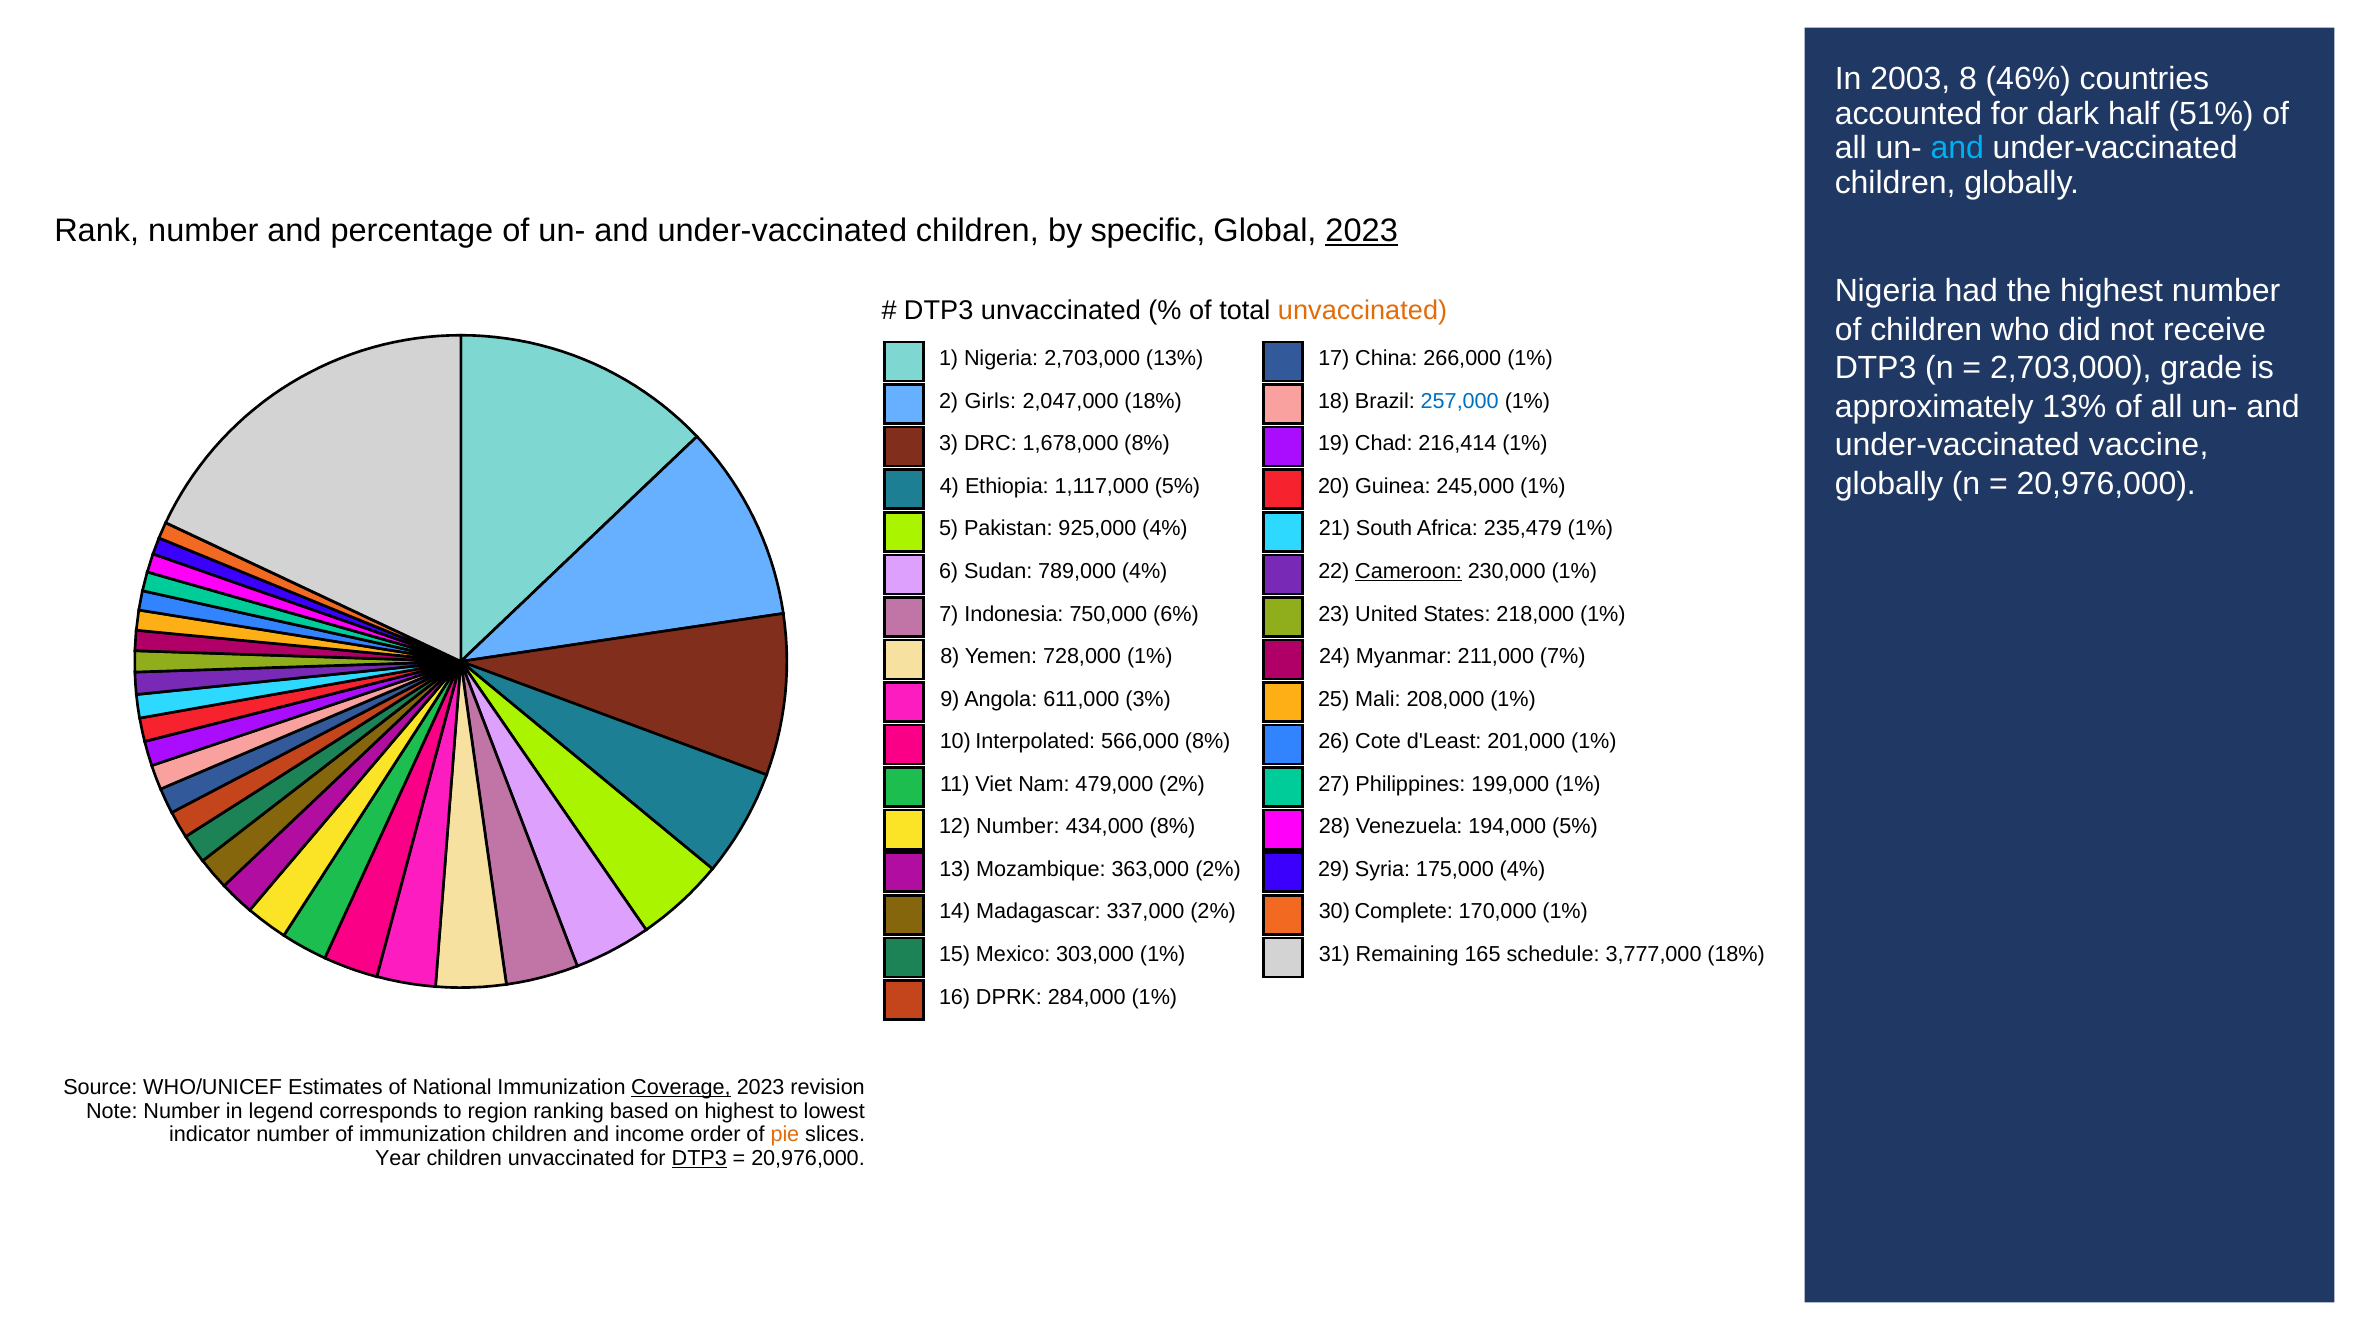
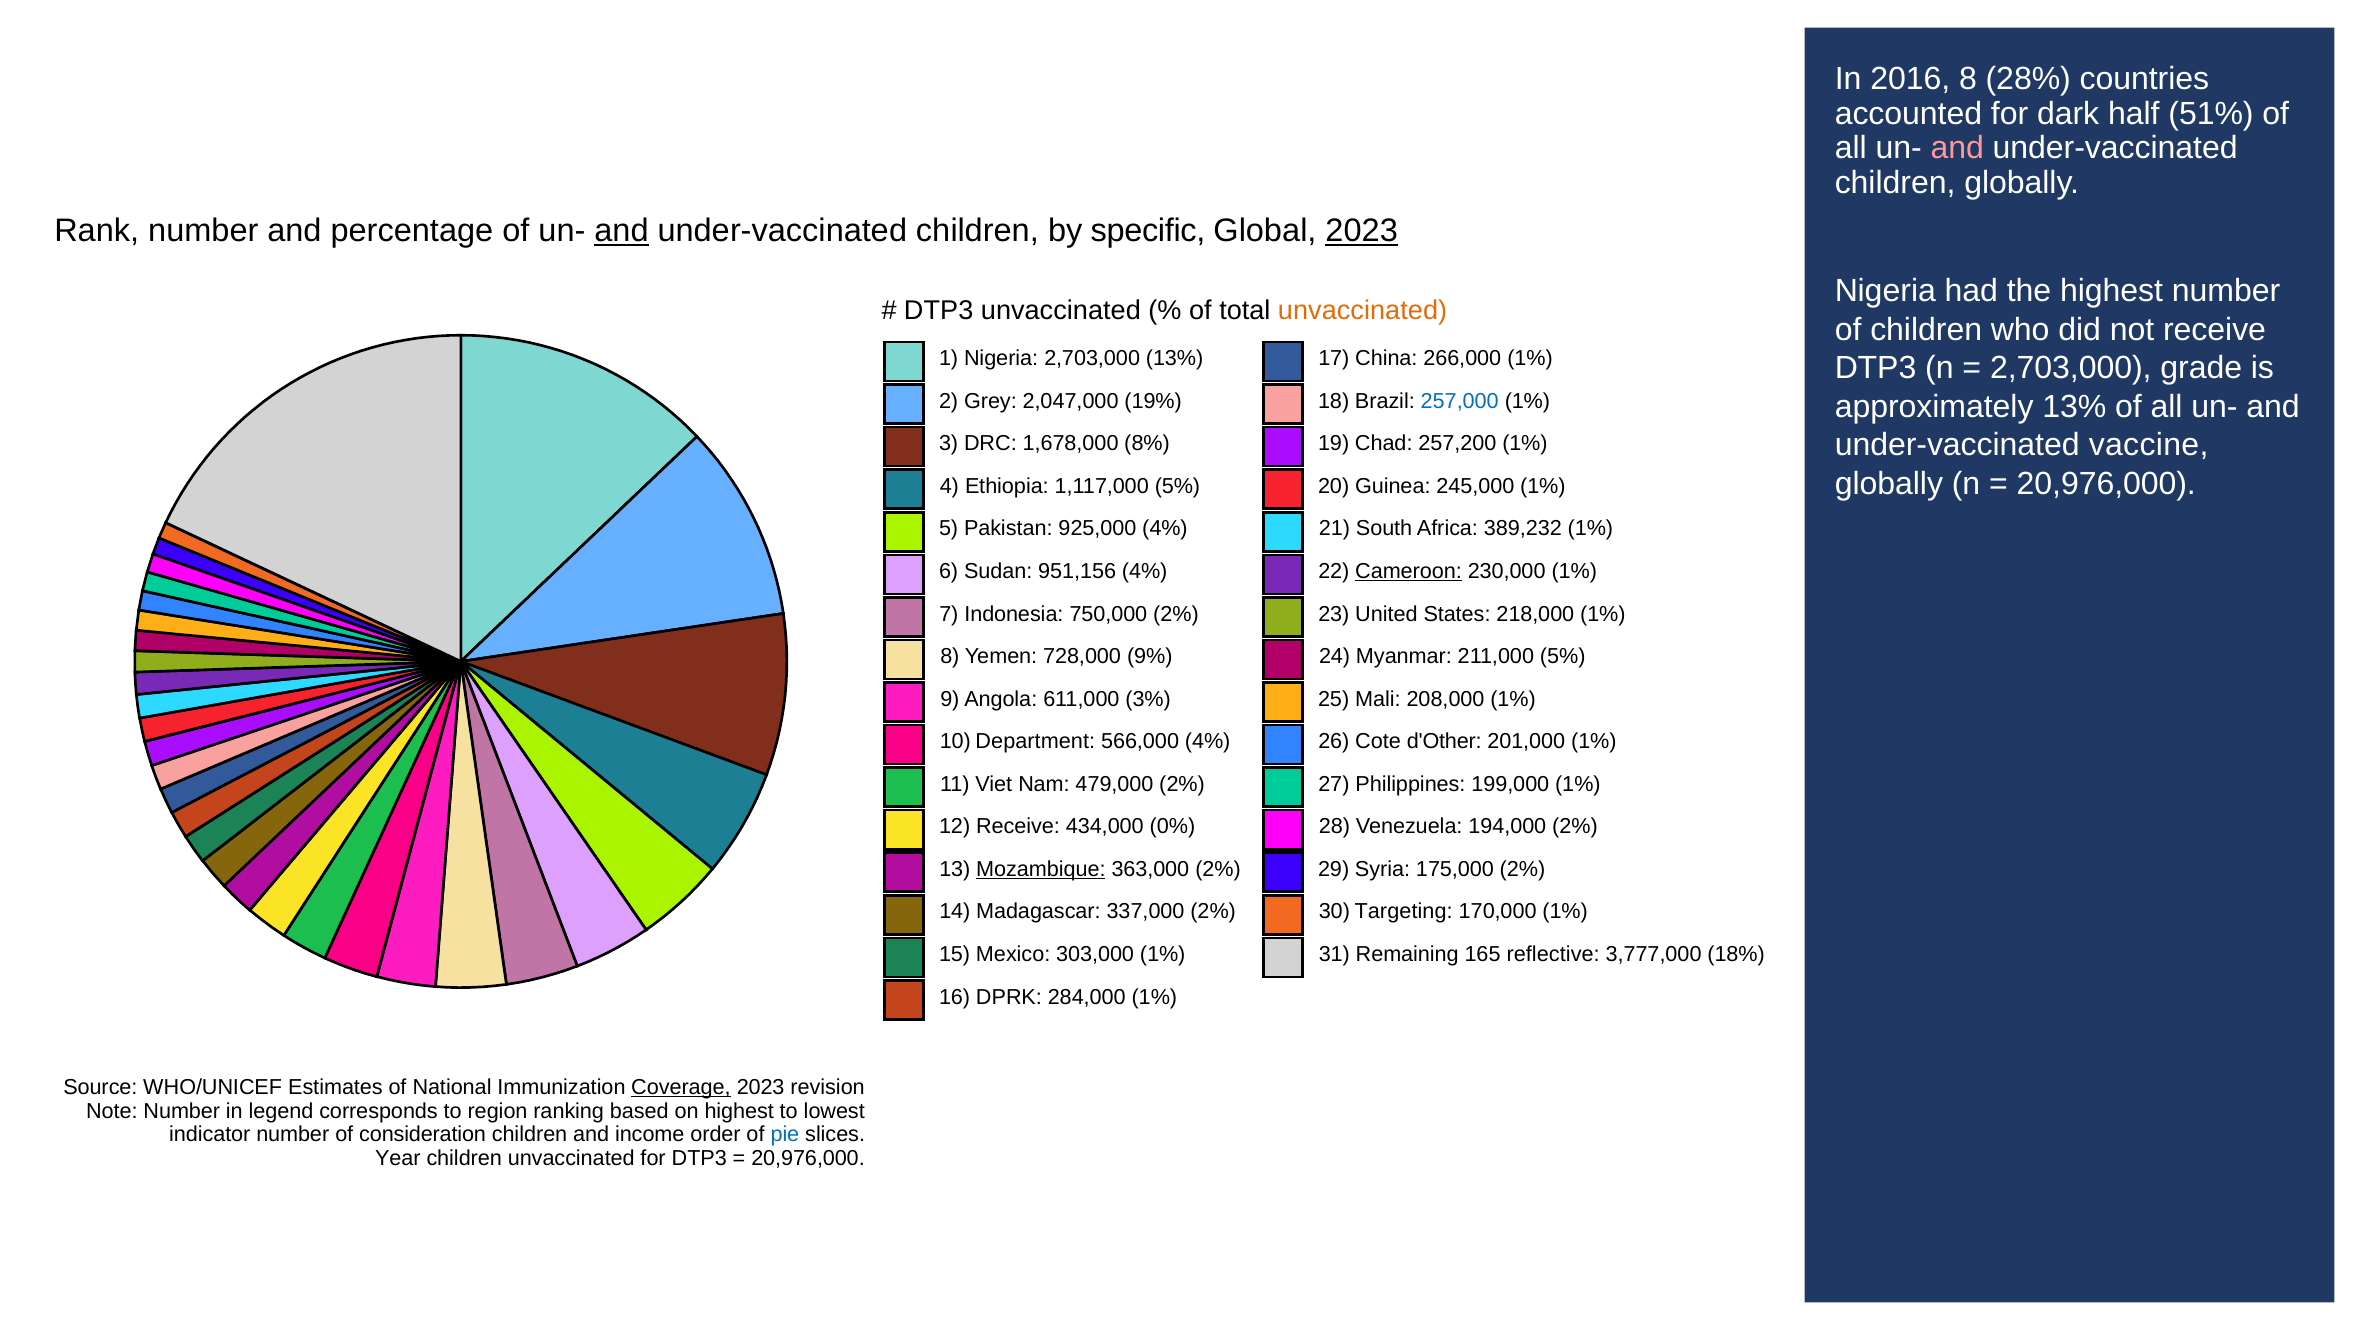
2003: 2003 -> 2016
46%: 46% -> 28%
and at (1957, 148) colour: light blue -> pink
and at (622, 231) underline: none -> present
Girls: Girls -> Grey
2,047,000 18%: 18% -> 19%
216,414: 216,414 -> 257,200
235,479: 235,479 -> 389,232
789,000: 789,000 -> 951,156
750,000 6%: 6% -> 2%
728,000 1%: 1% -> 9%
211,000 7%: 7% -> 5%
Interpolated: Interpolated -> Department
566,000 8%: 8% -> 4%
d'Least: d'Least -> d'Other
12 Number: Number -> Receive
434,000 8%: 8% -> 0%
194,000 5%: 5% -> 2%
Mozambique underline: none -> present
175,000 4%: 4% -> 2%
Complete: Complete -> Targeting
schedule: schedule -> reflective
of immunization: immunization -> consideration
pie colour: orange -> blue
DTP3 at (699, 1158) underline: present -> none
